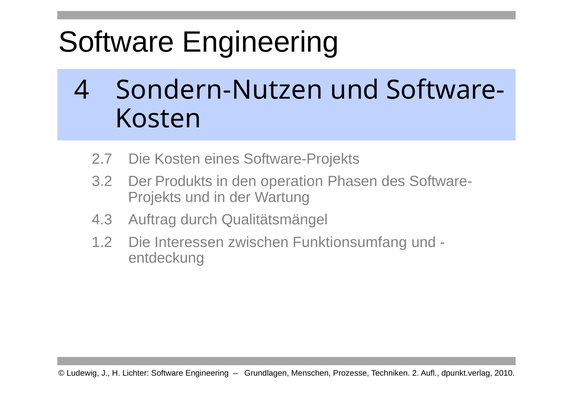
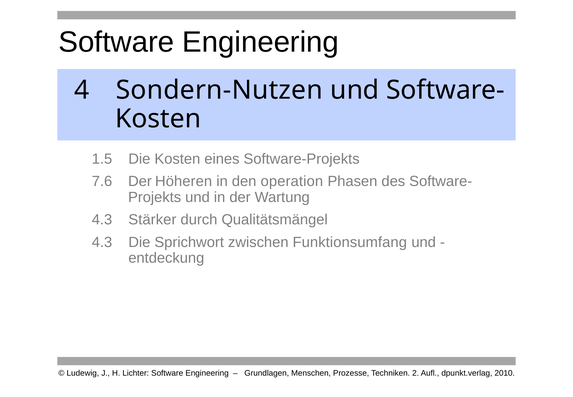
2.7: 2.7 -> 1.5
3.2: 3.2 -> 7.6
Produkts: Produkts -> Höheren
Auftrag: Auftrag -> Stärker
1.2 at (102, 242): 1.2 -> 4.3
Interessen: Interessen -> Sprichwort
